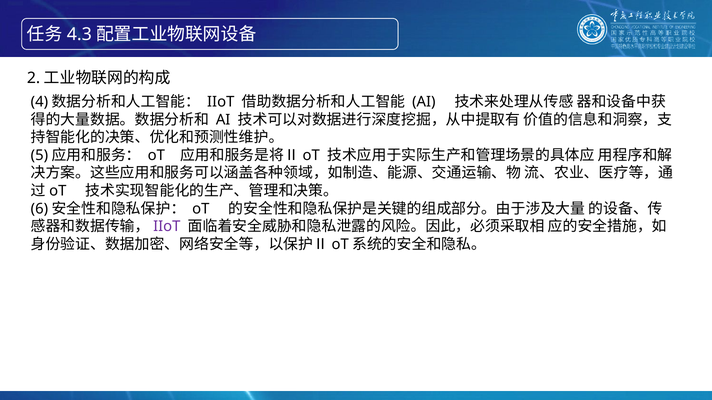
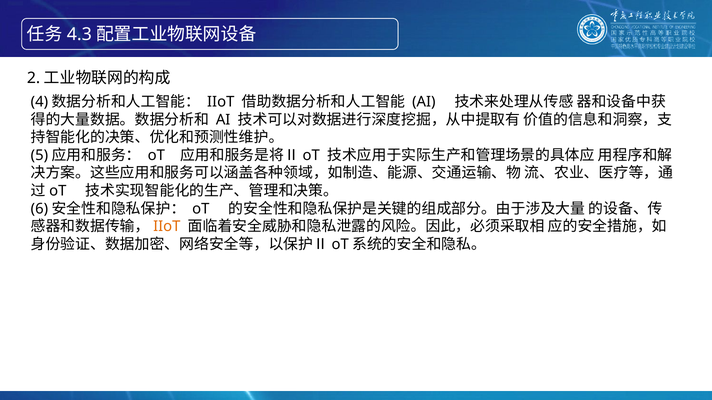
IIoT at (167, 227) colour: purple -> orange
